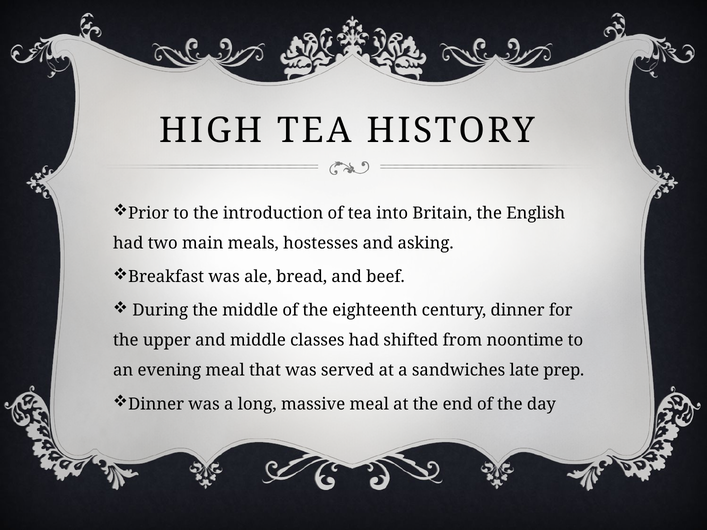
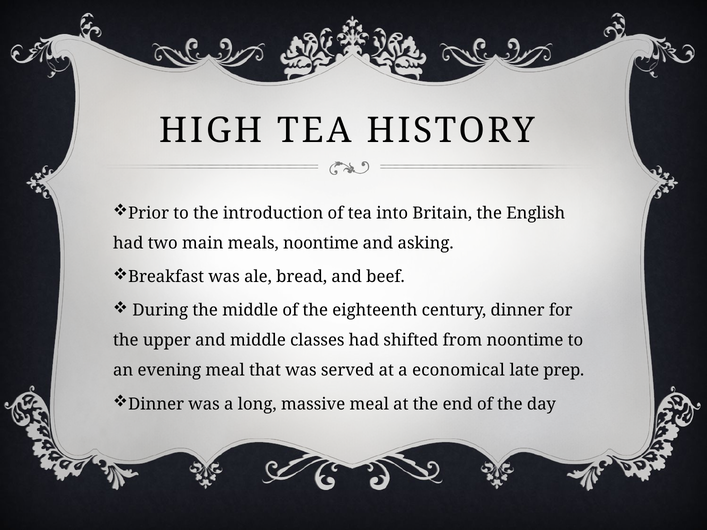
meals hostesses: hostesses -> noontime
sandwiches: sandwiches -> economical
